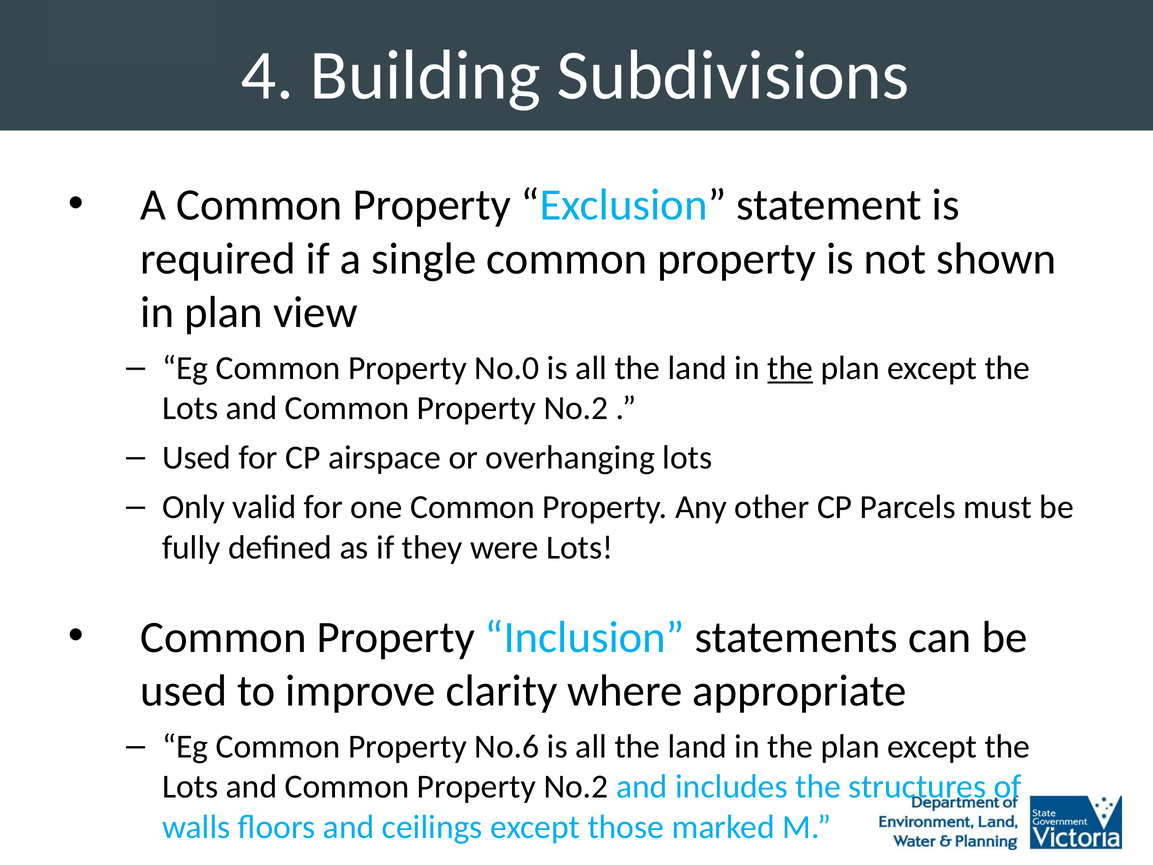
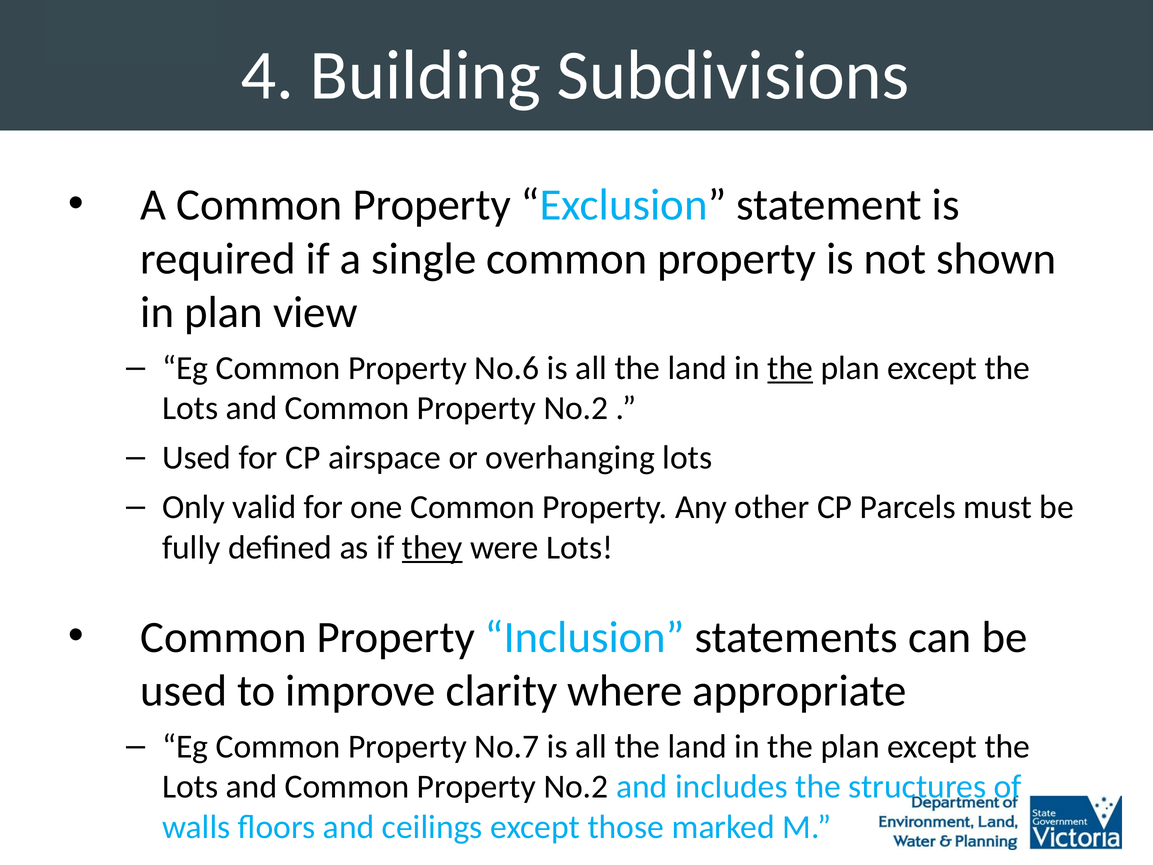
No.0: No.0 -> No.6
they underline: none -> present
No.6: No.6 -> No.7
